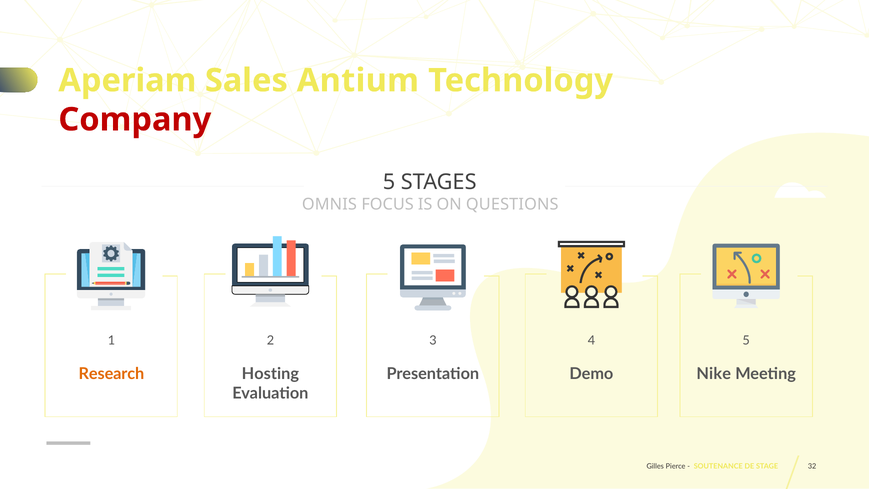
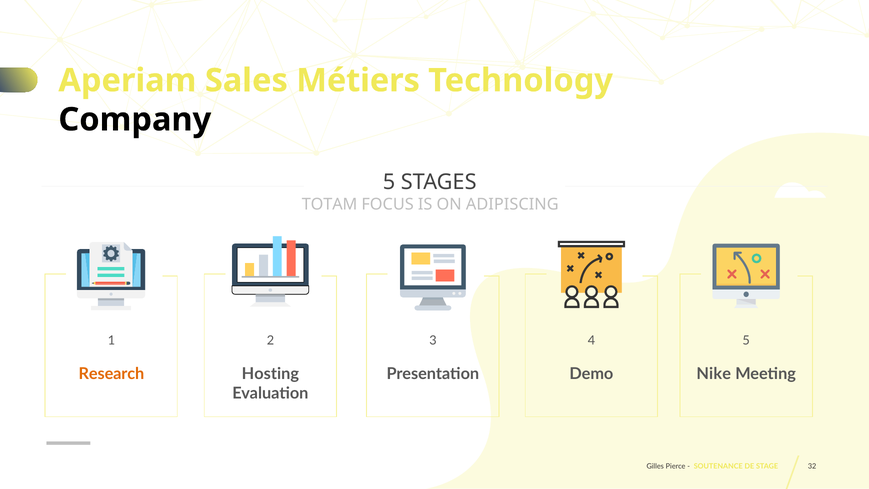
Antium: Antium -> Métiers
Company colour: red -> black
OMNIS: OMNIS -> TOTAM
QUESTIONS: QUESTIONS -> ADIPISCING
